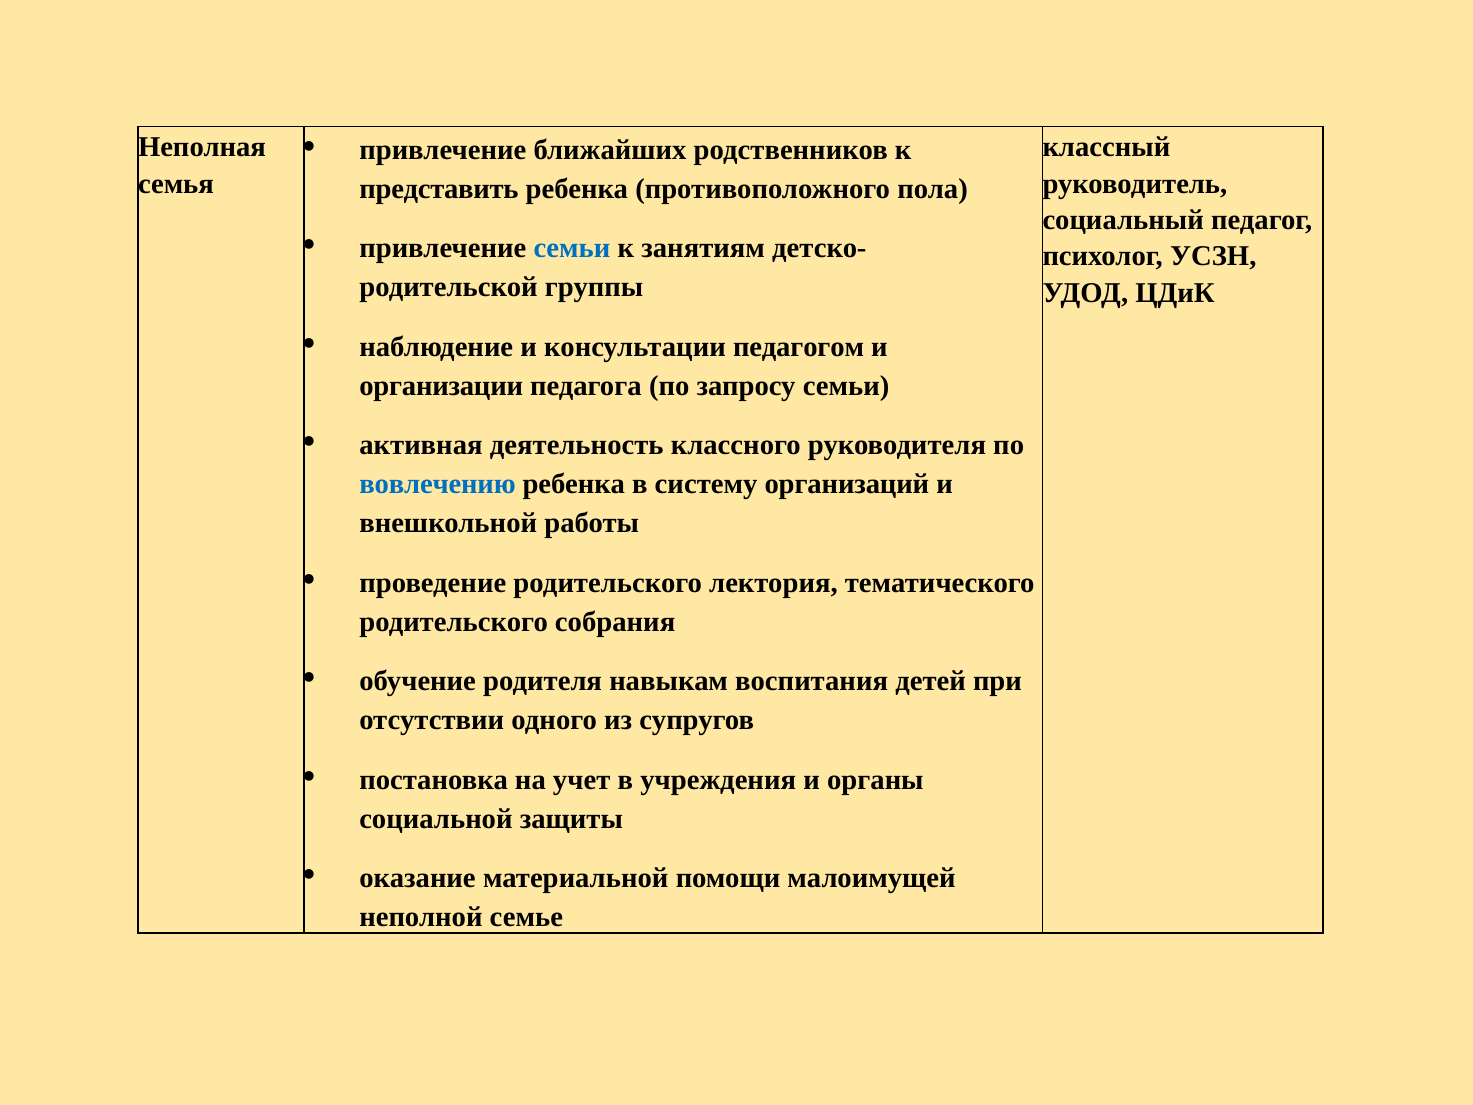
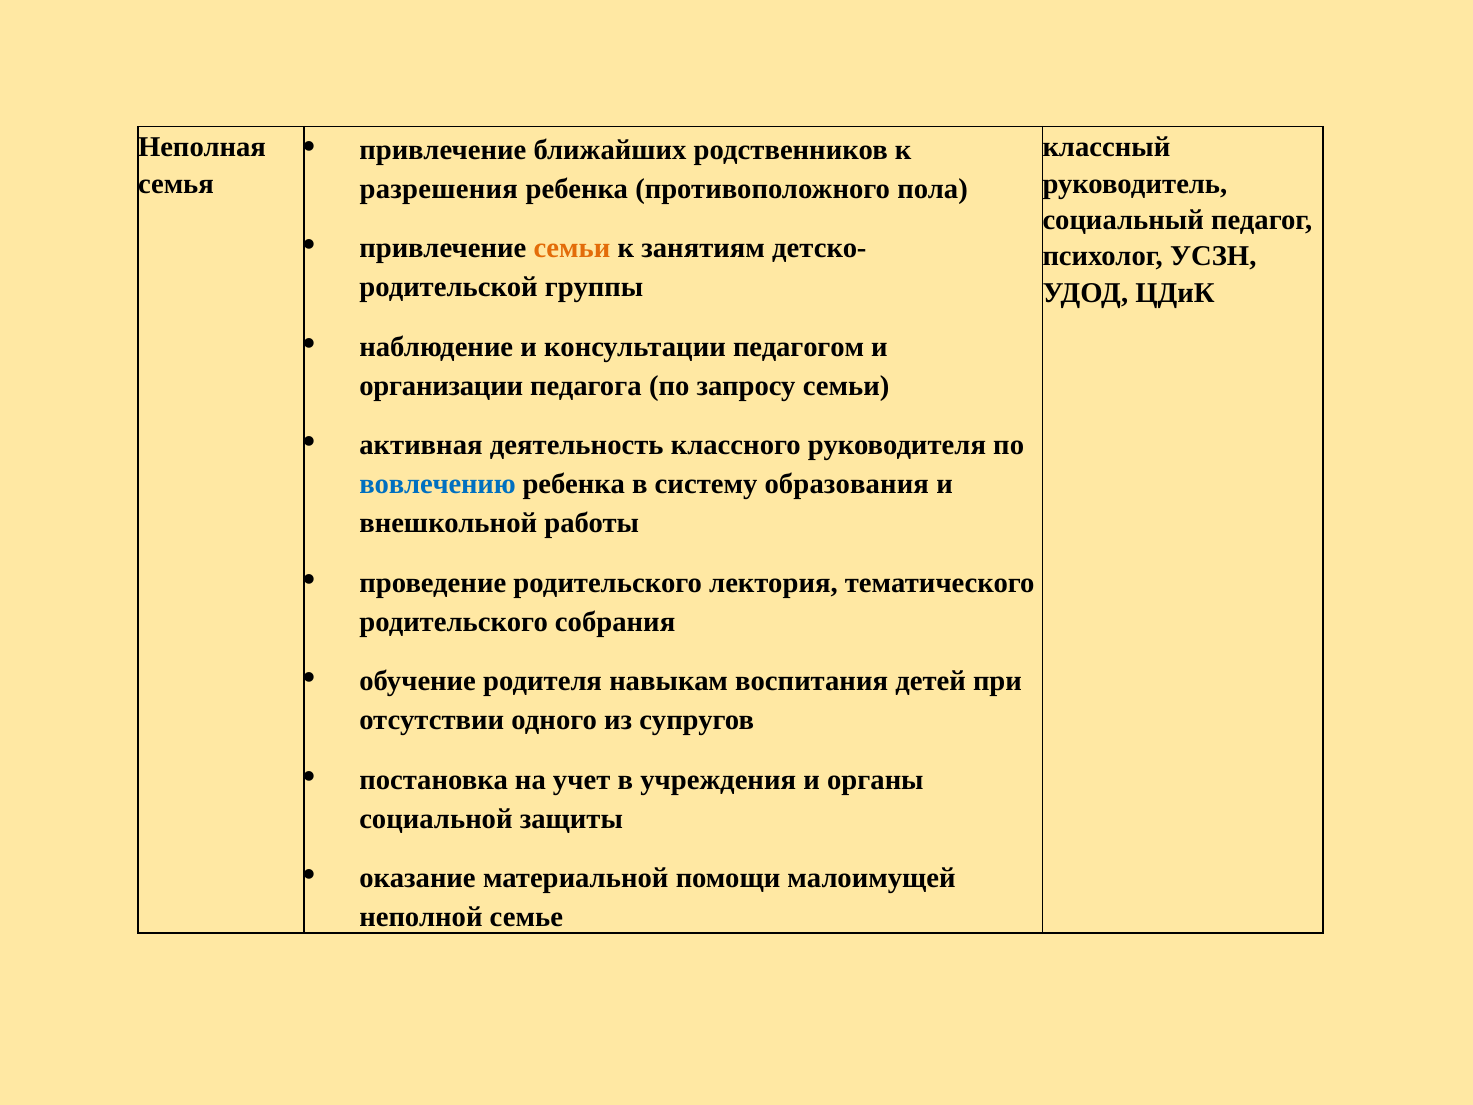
представить: представить -> разрешения
семьи at (572, 248) colour: blue -> orange
организаций: организаций -> образования
